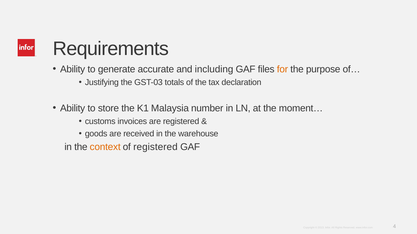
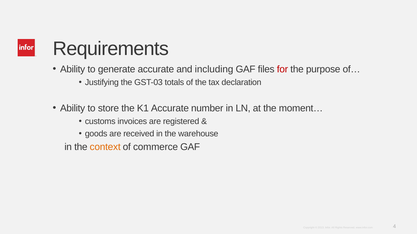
for colour: orange -> red
K1 Malaysia: Malaysia -> Accurate
of registered: registered -> commerce
